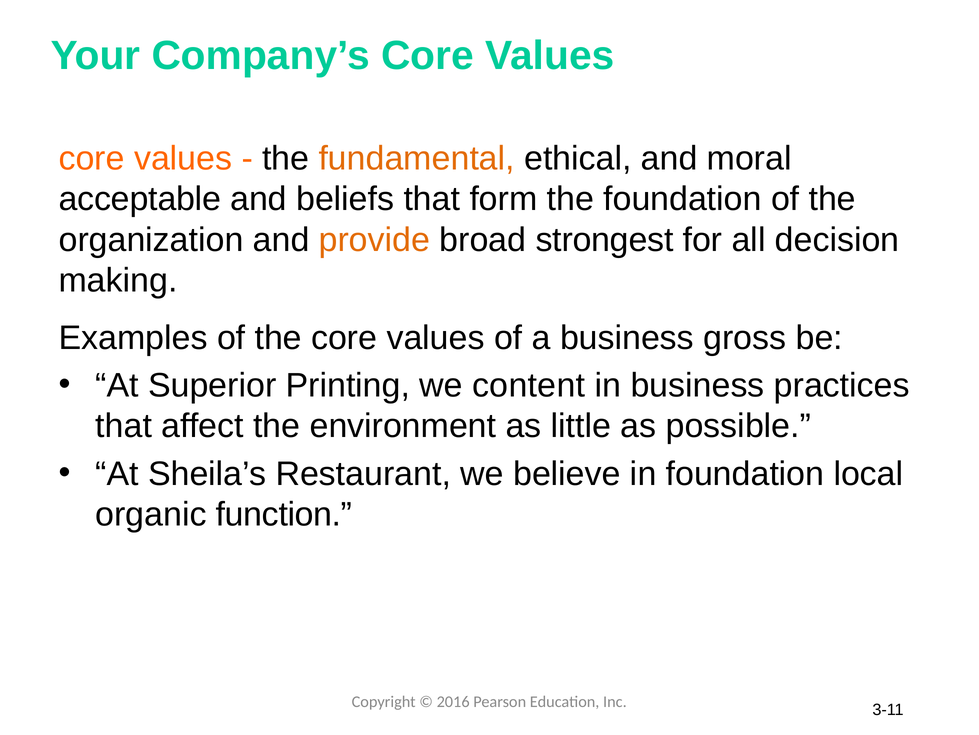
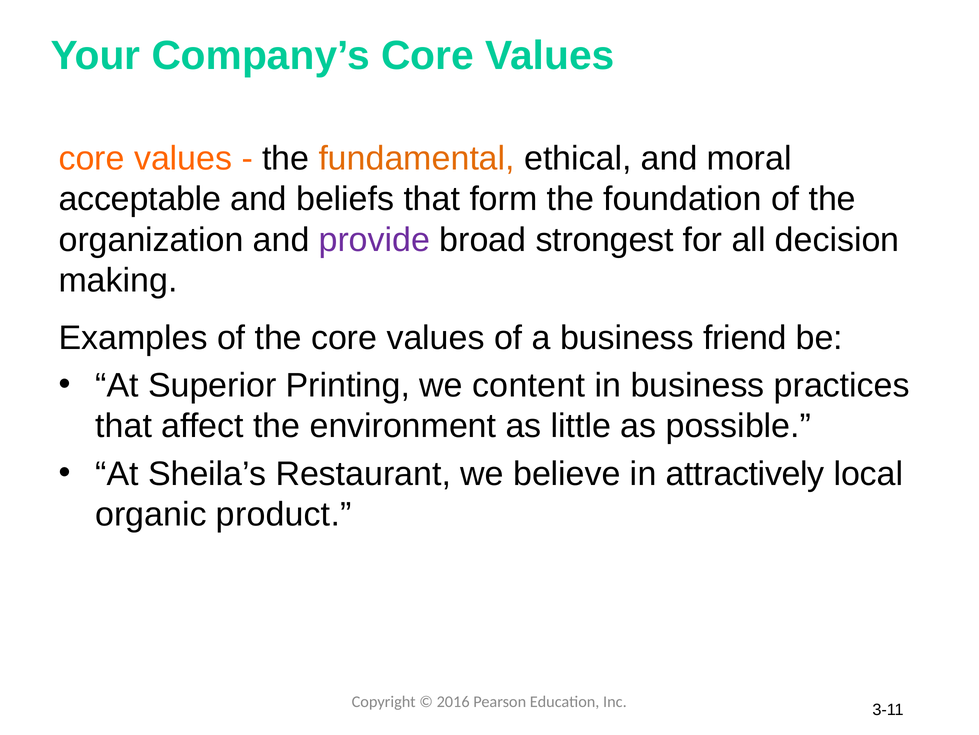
provide colour: orange -> purple
gross: gross -> friend
in foundation: foundation -> attractively
function: function -> product
